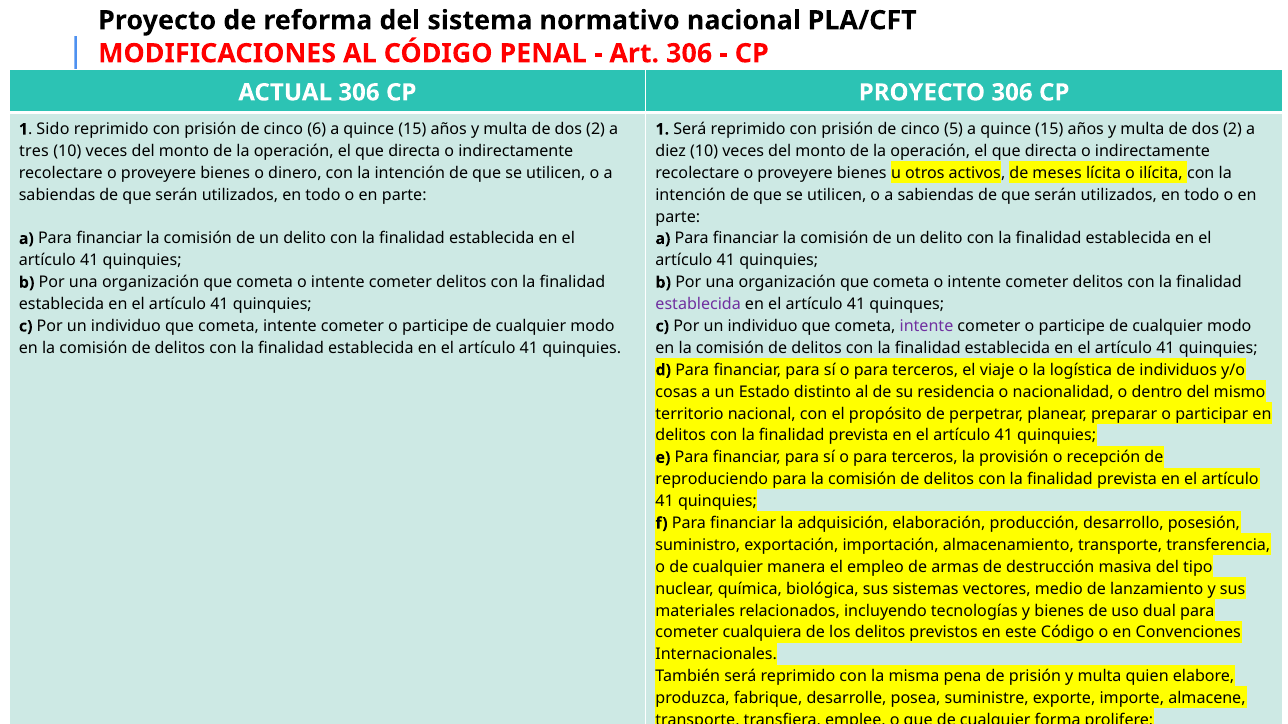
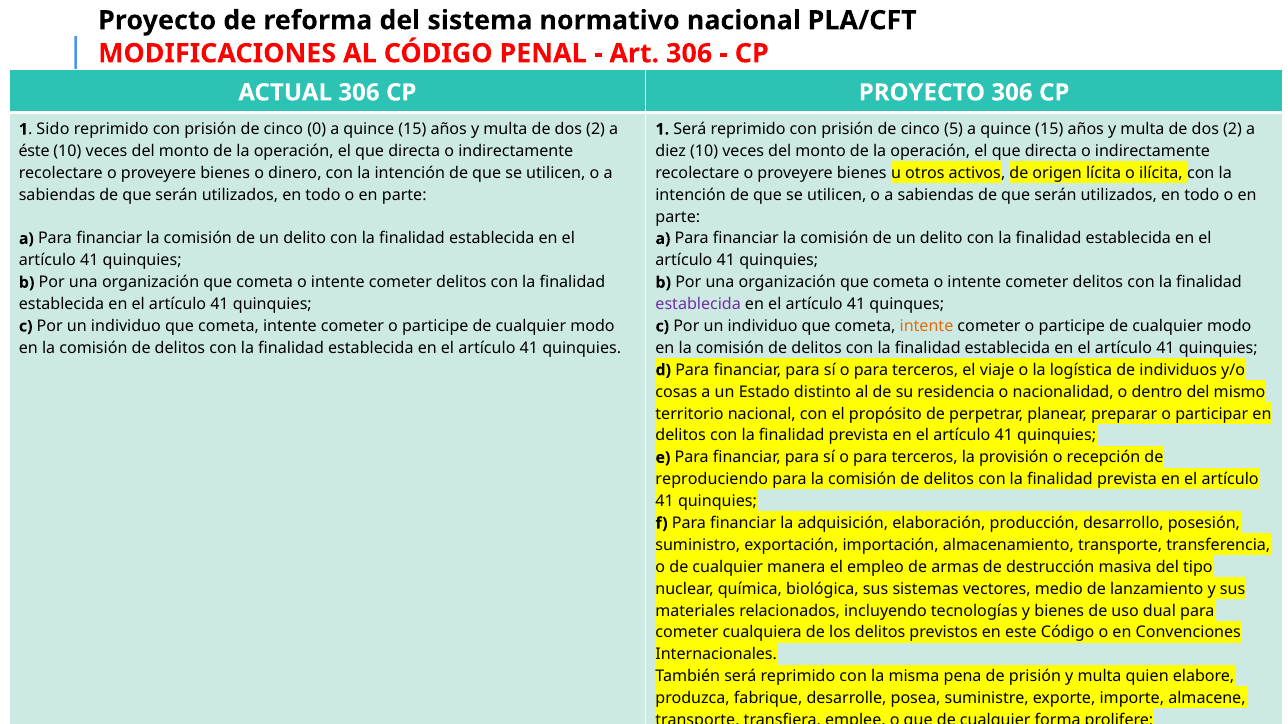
6: 6 -> 0
tres: tres -> éste
meses: meses -> origen
intente at (926, 326) colour: purple -> orange
